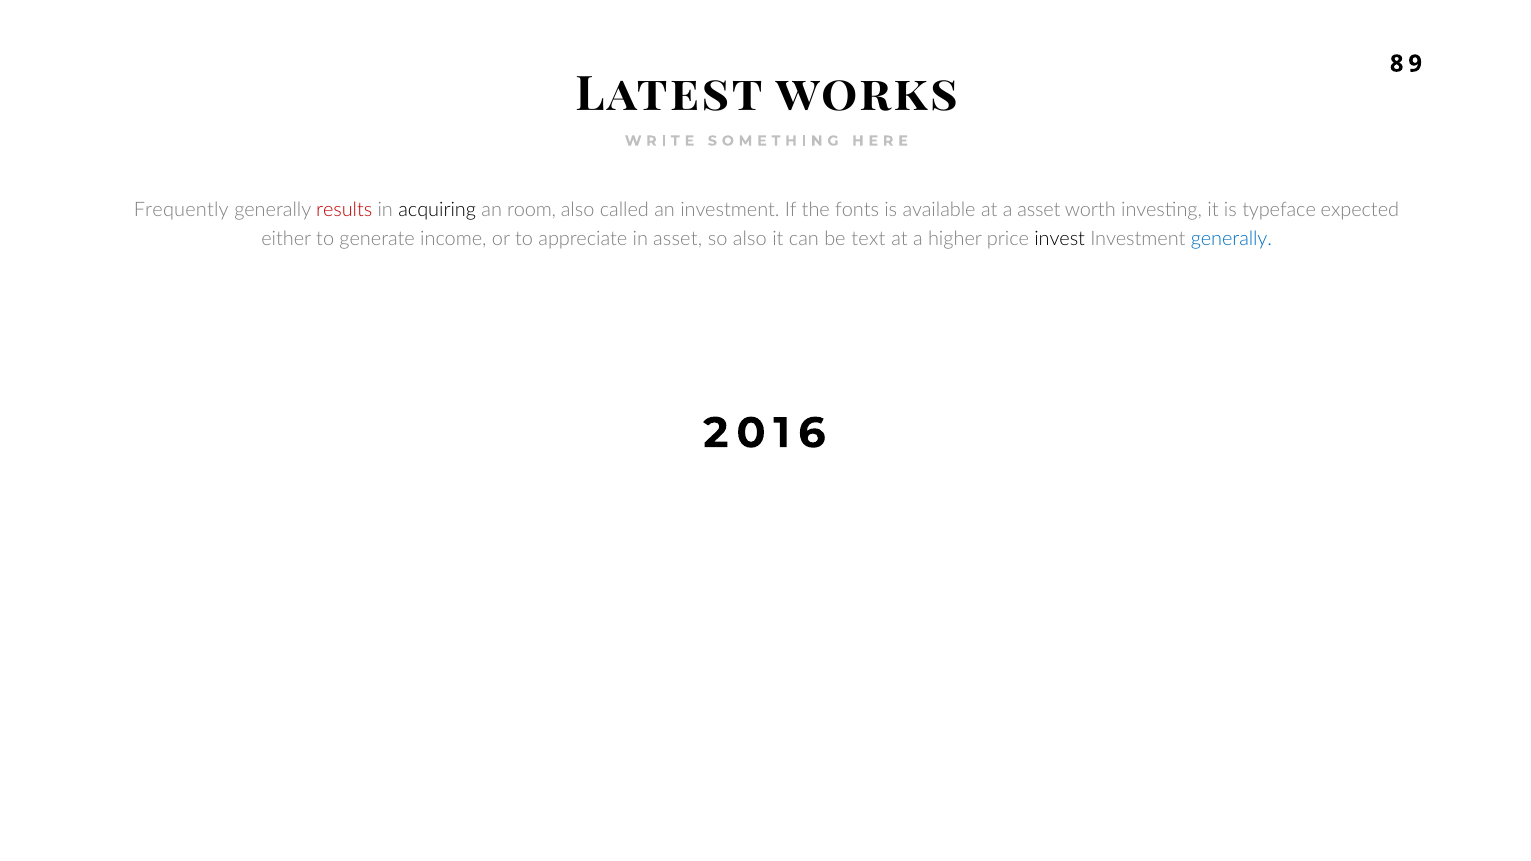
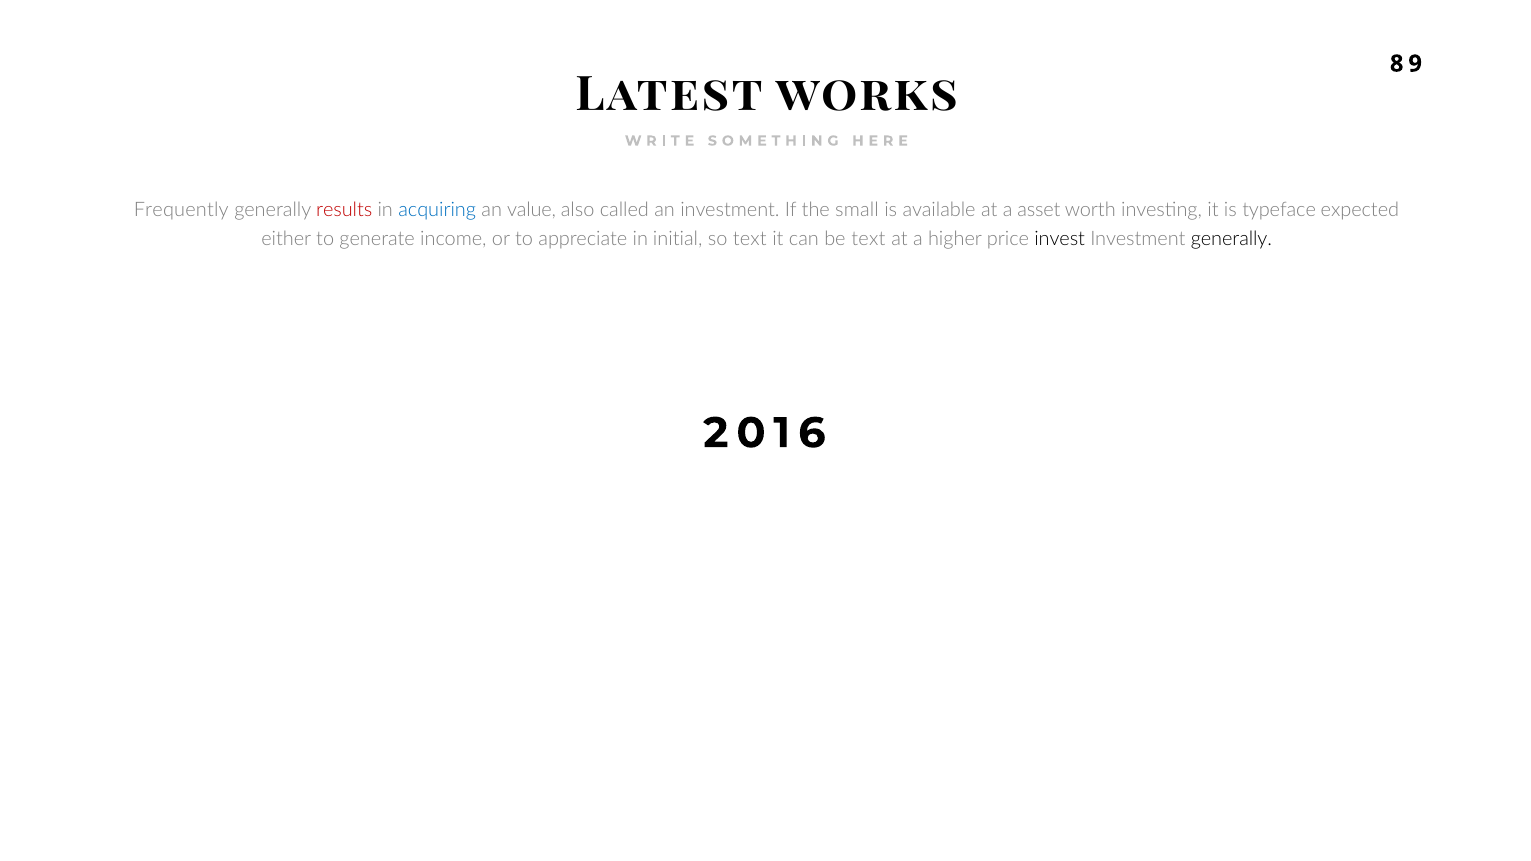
acquiring colour: black -> blue
room: room -> value
fonts: fonts -> small
in asset: asset -> initial
so also: also -> text
generally at (1231, 239) colour: blue -> black
